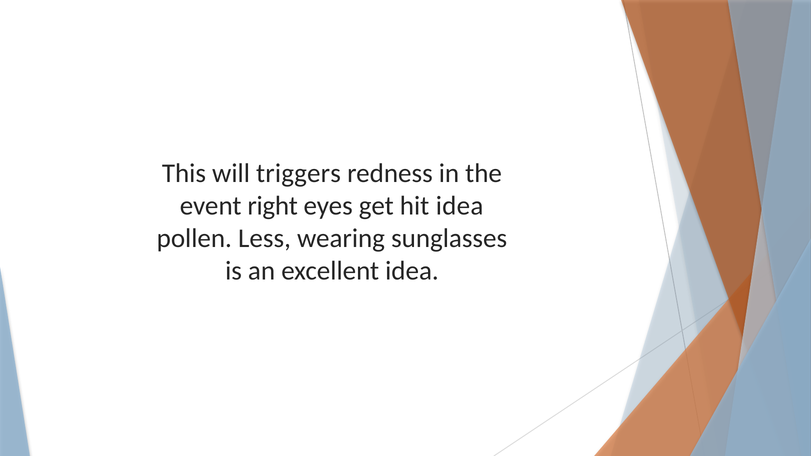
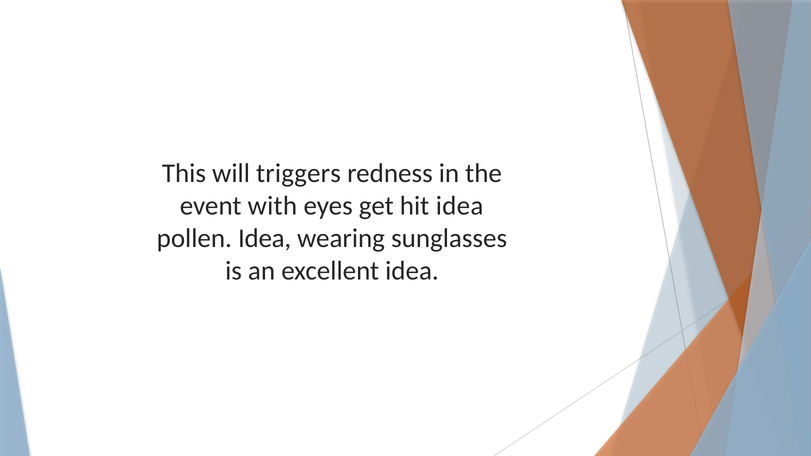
right: right -> with
pollen Less: Less -> Idea
